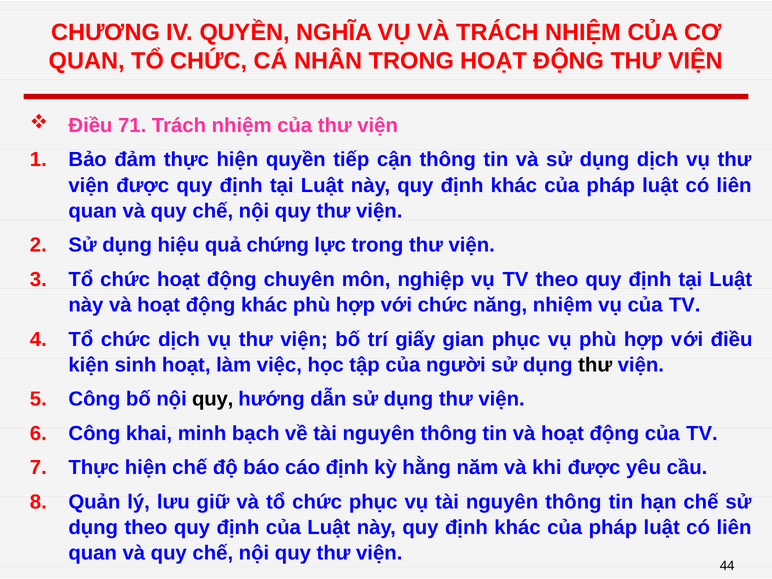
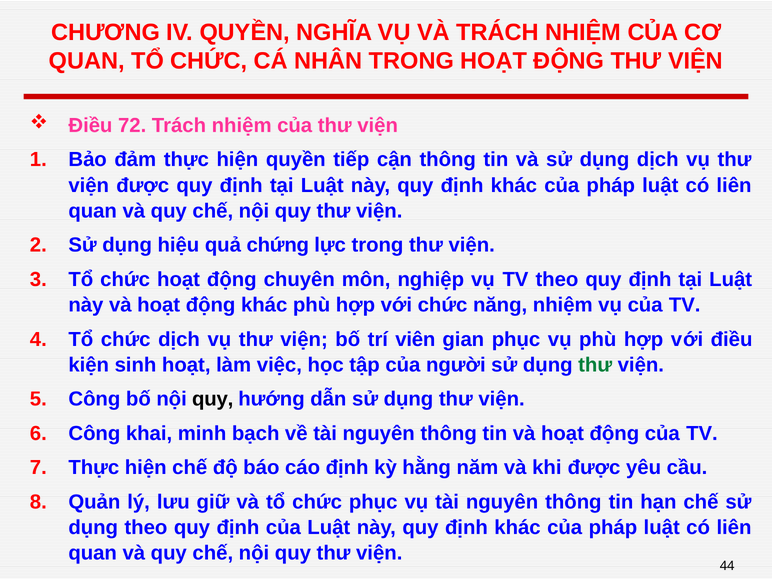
71: 71 -> 72
giấy: giấy -> viên
thư at (595, 365) colour: black -> green
